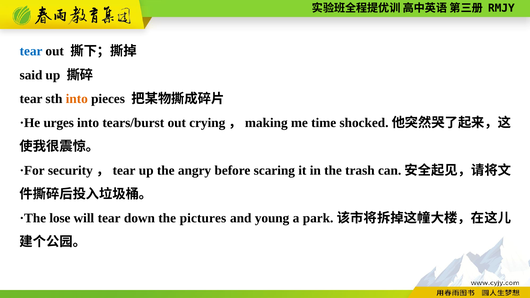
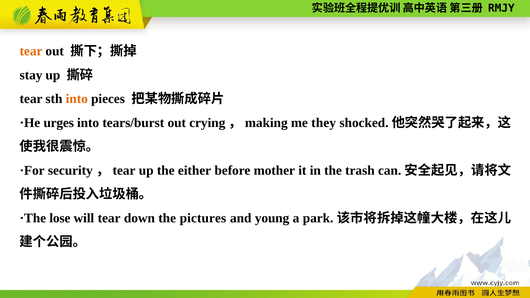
tear at (31, 51) colour: blue -> orange
said: said -> stay
time: time -> they
angry: angry -> either
scaring: scaring -> mother
